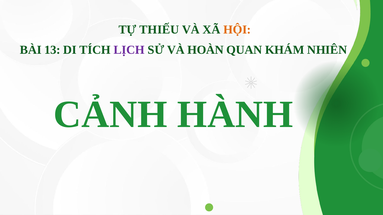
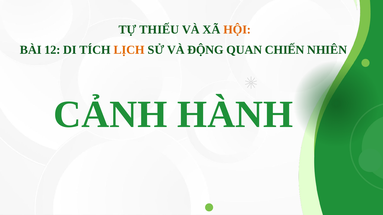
13: 13 -> 12
LỊCH colour: purple -> orange
HOÀN: HOÀN -> ĐỘNG
KHÁM: KHÁM -> CHIẾN
